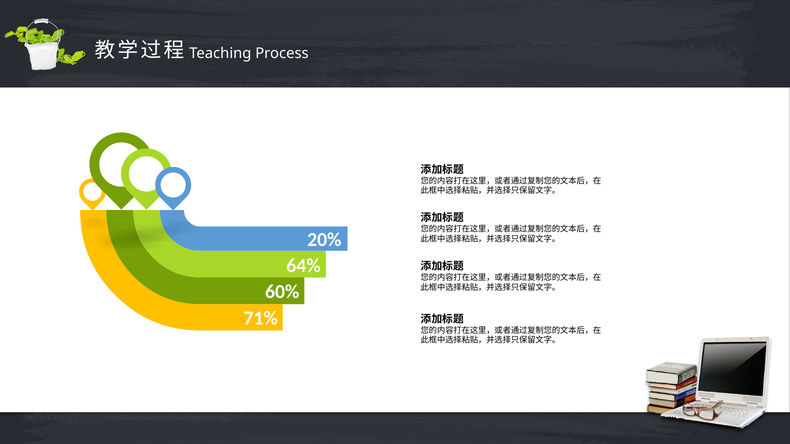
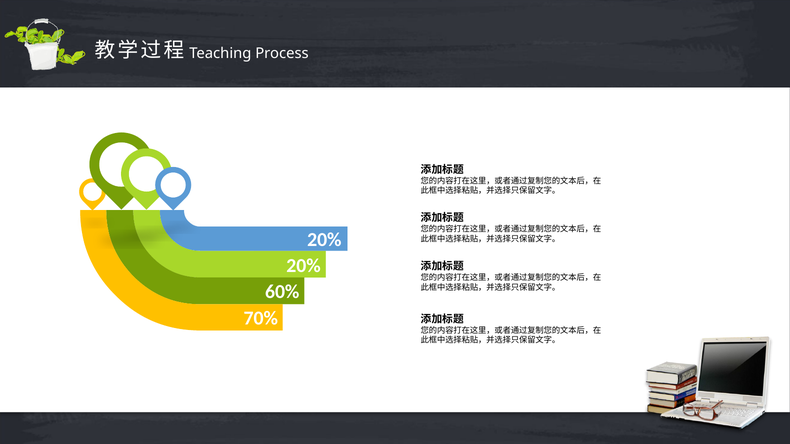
64% at (304, 266): 64% -> 20%
71%: 71% -> 70%
